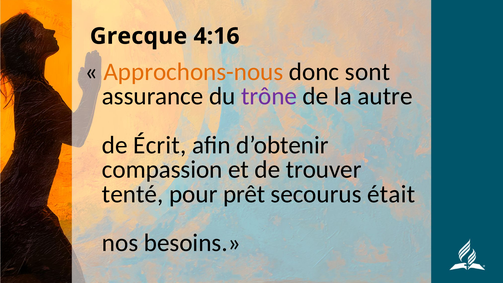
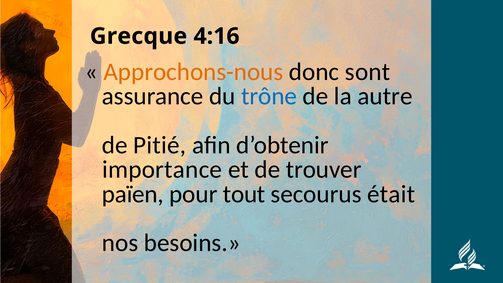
trône colour: purple -> blue
Écrit: Écrit -> Pitié
compassion: compassion -> importance
tenté: tenté -> païen
prêt: prêt -> tout
